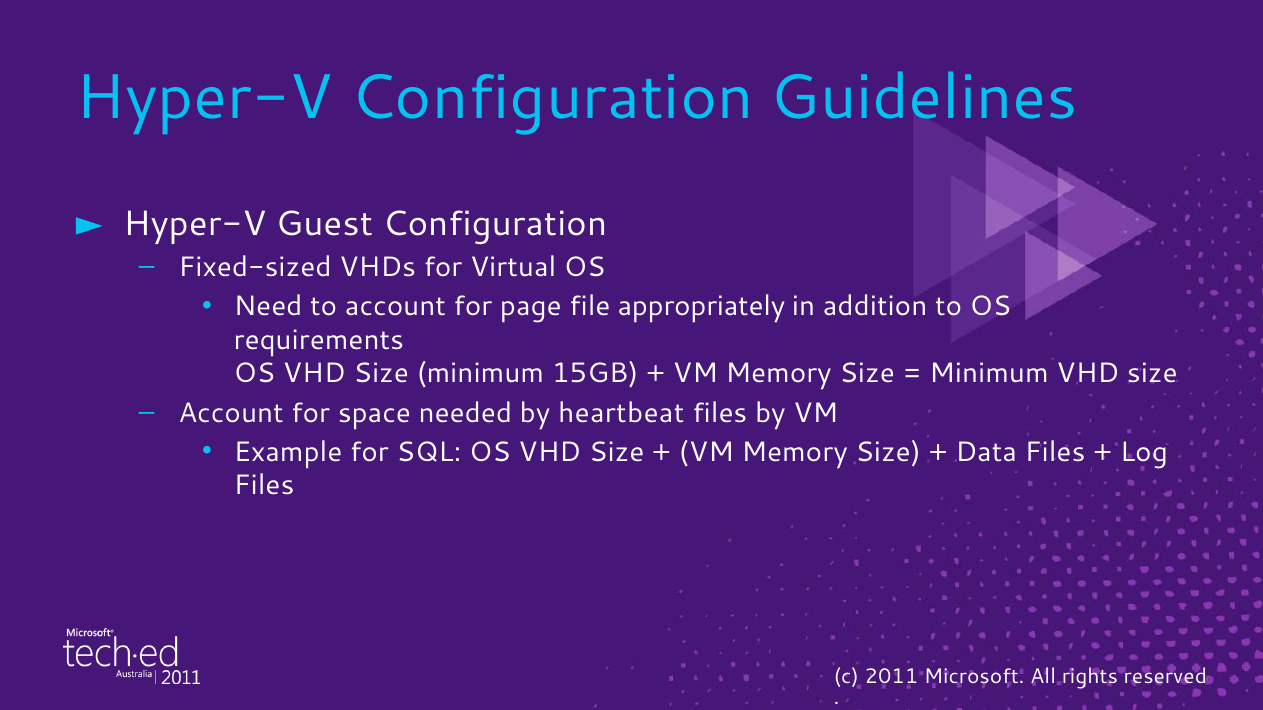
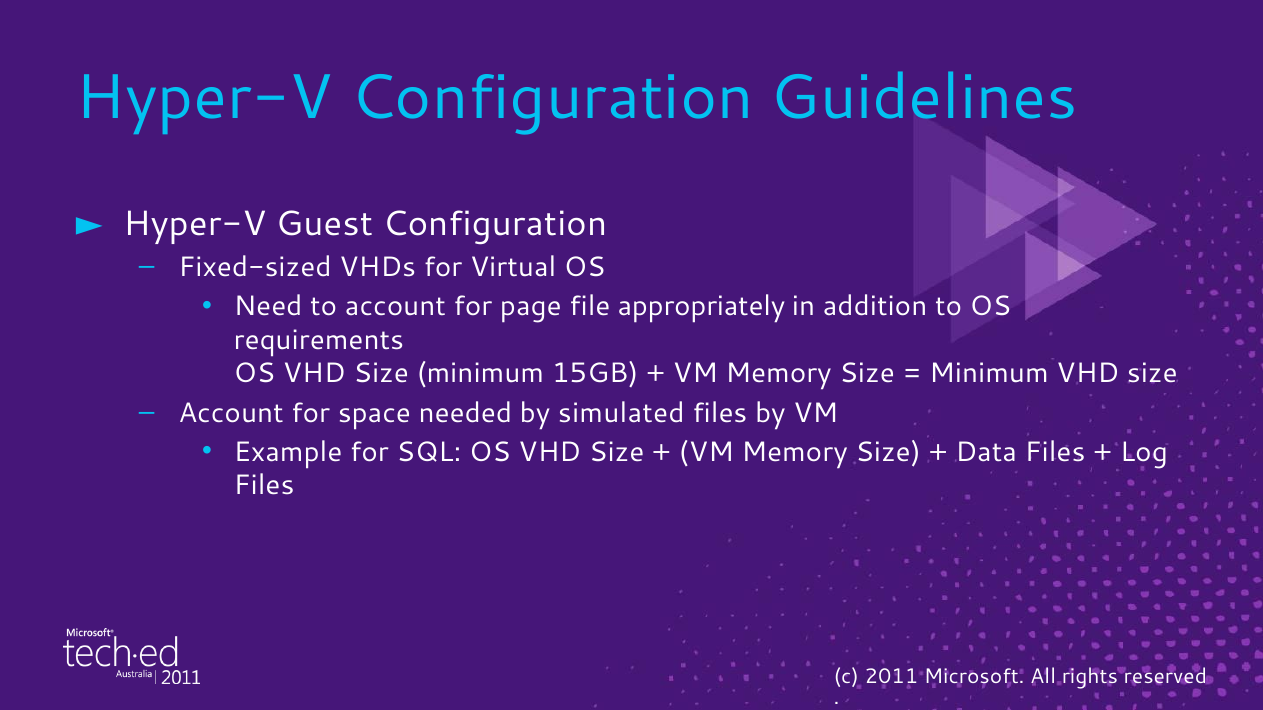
heartbeat: heartbeat -> simulated
